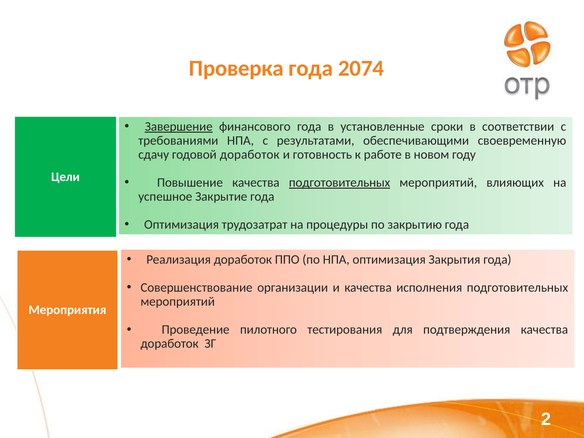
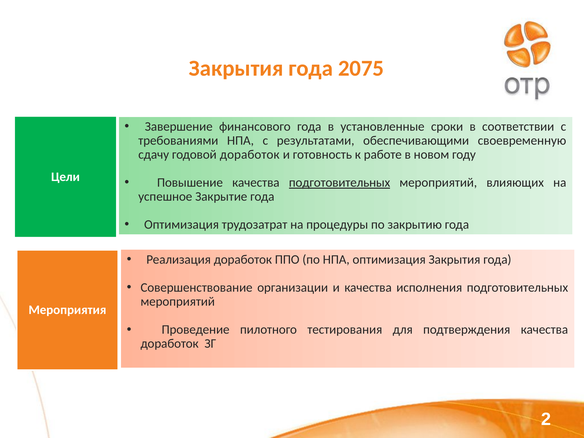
Проверка at (236, 68): Проверка -> Закрытия
2074: 2074 -> 2075
Завершение underline: present -> none
